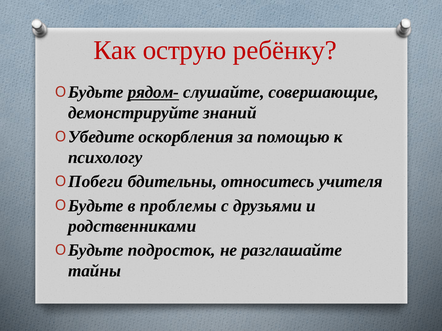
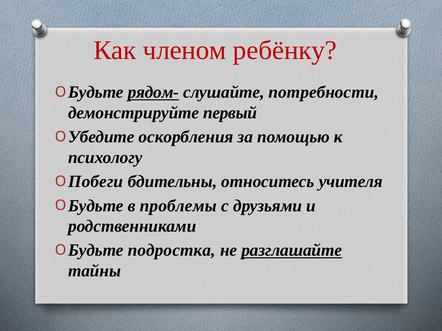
острую: острую -> членом
совершающие: совершающие -> потребности
знаний: знаний -> первый
подросток: подросток -> подростка
разглашайте underline: none -> present
